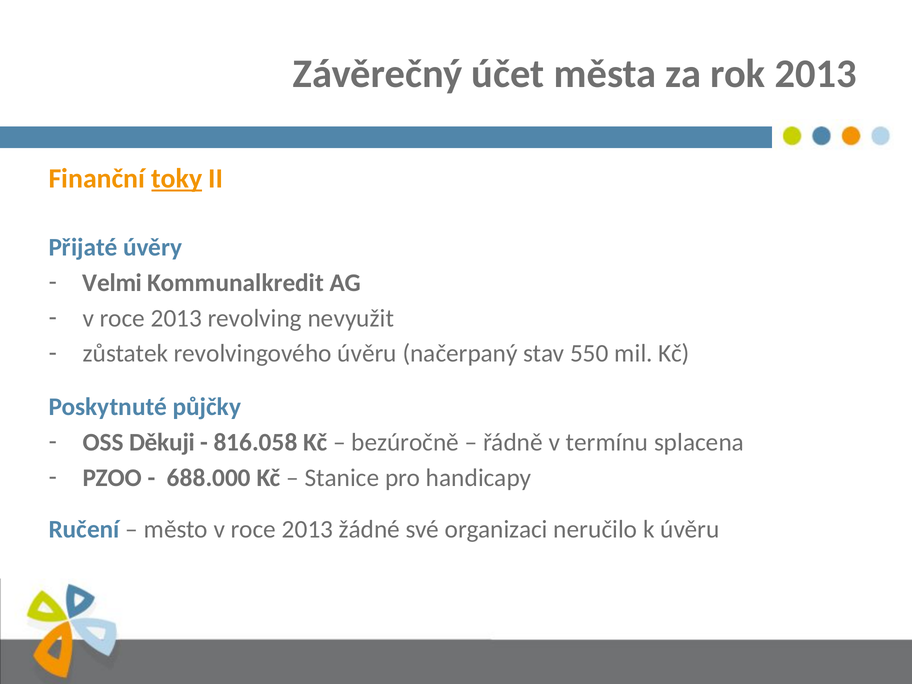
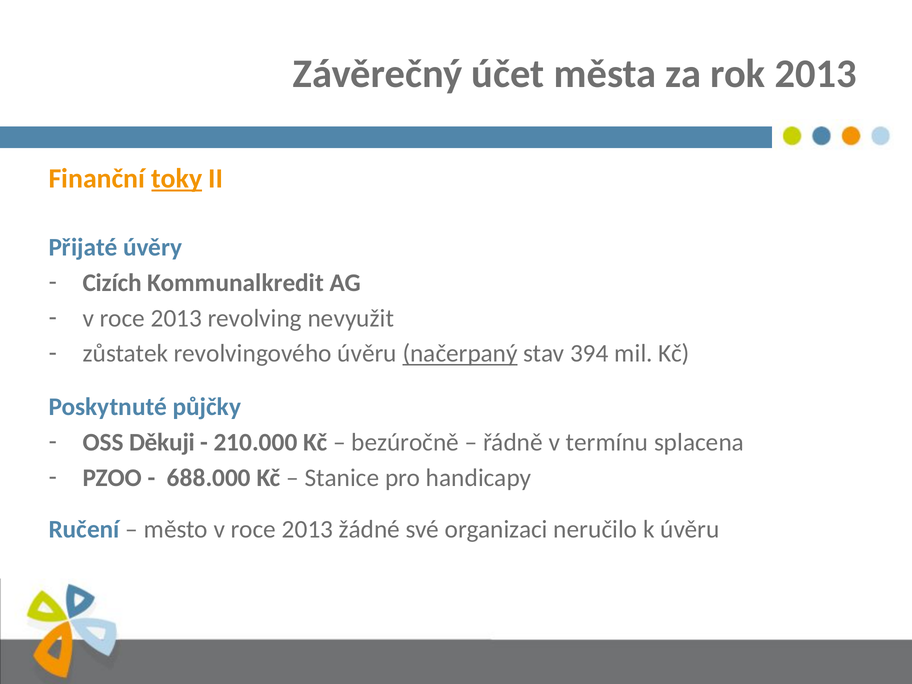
Velmi: Velmi -> Cizích
načerpaný underline: none -> present
550: 550 -> 394
816.058: 816.058 -> 210.000
